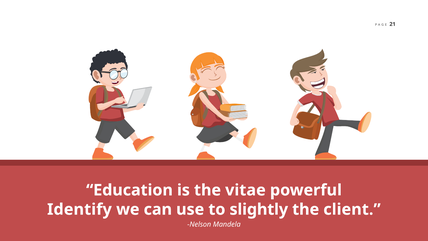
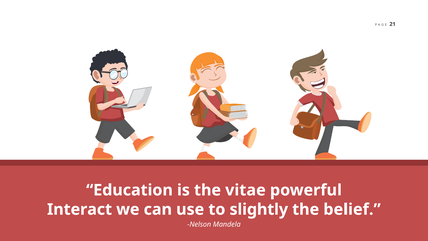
Identify: Identify -> Interact
client: client -> belief
